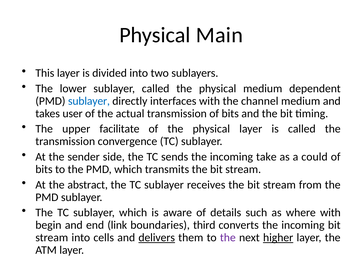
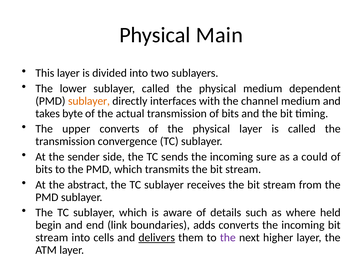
sublayer at (89, 101) colour: blue -> orange
user: user -> byte
upper facilitate: facilitate -> converts
take: take -> sure
where with: with -> held
third: third -> adds
higher underline: present -> none
